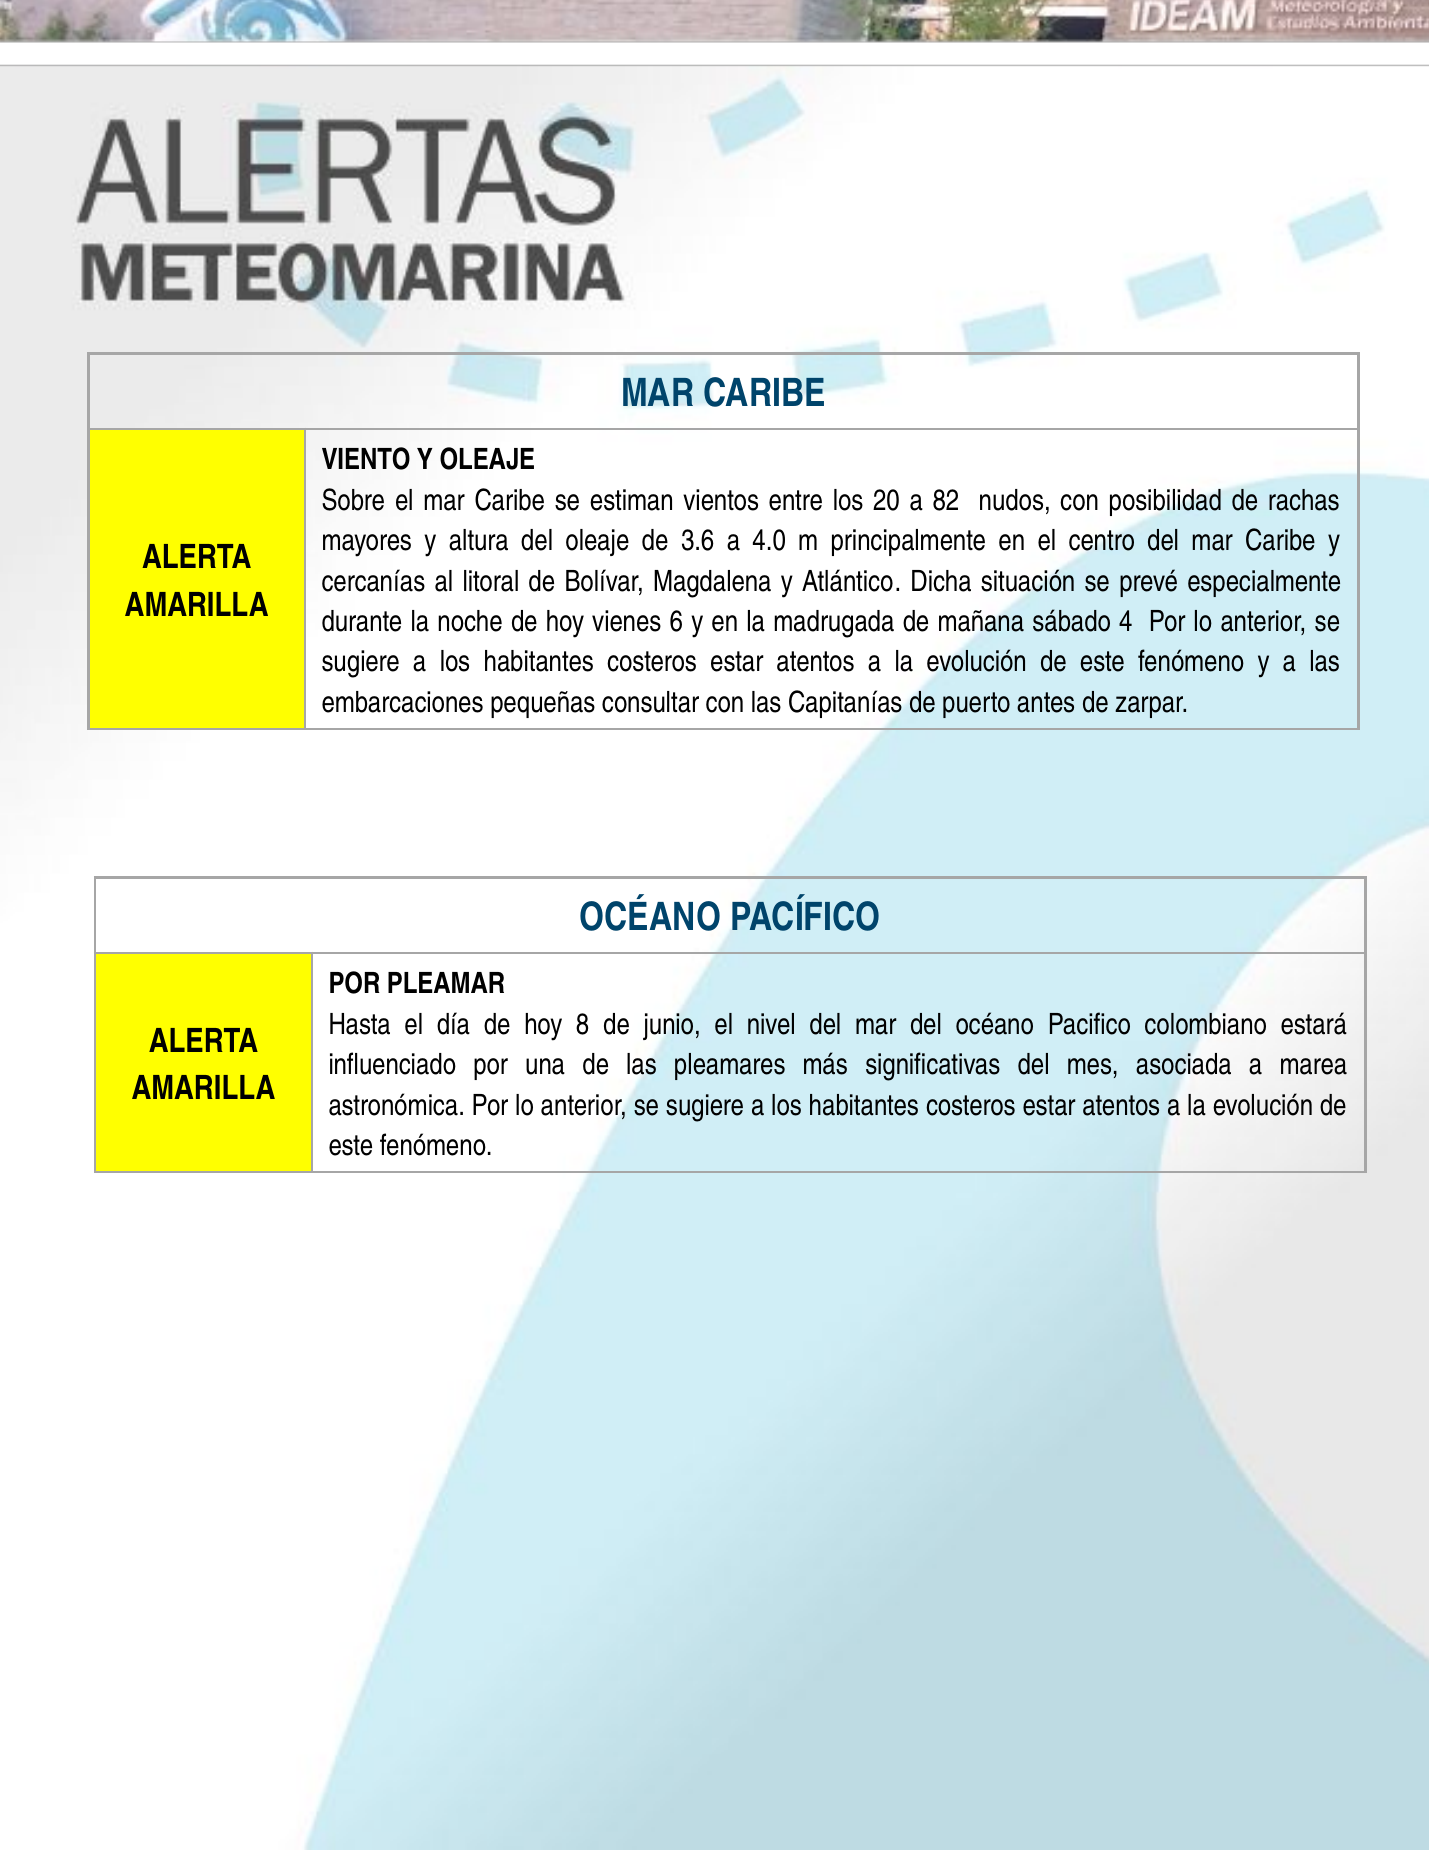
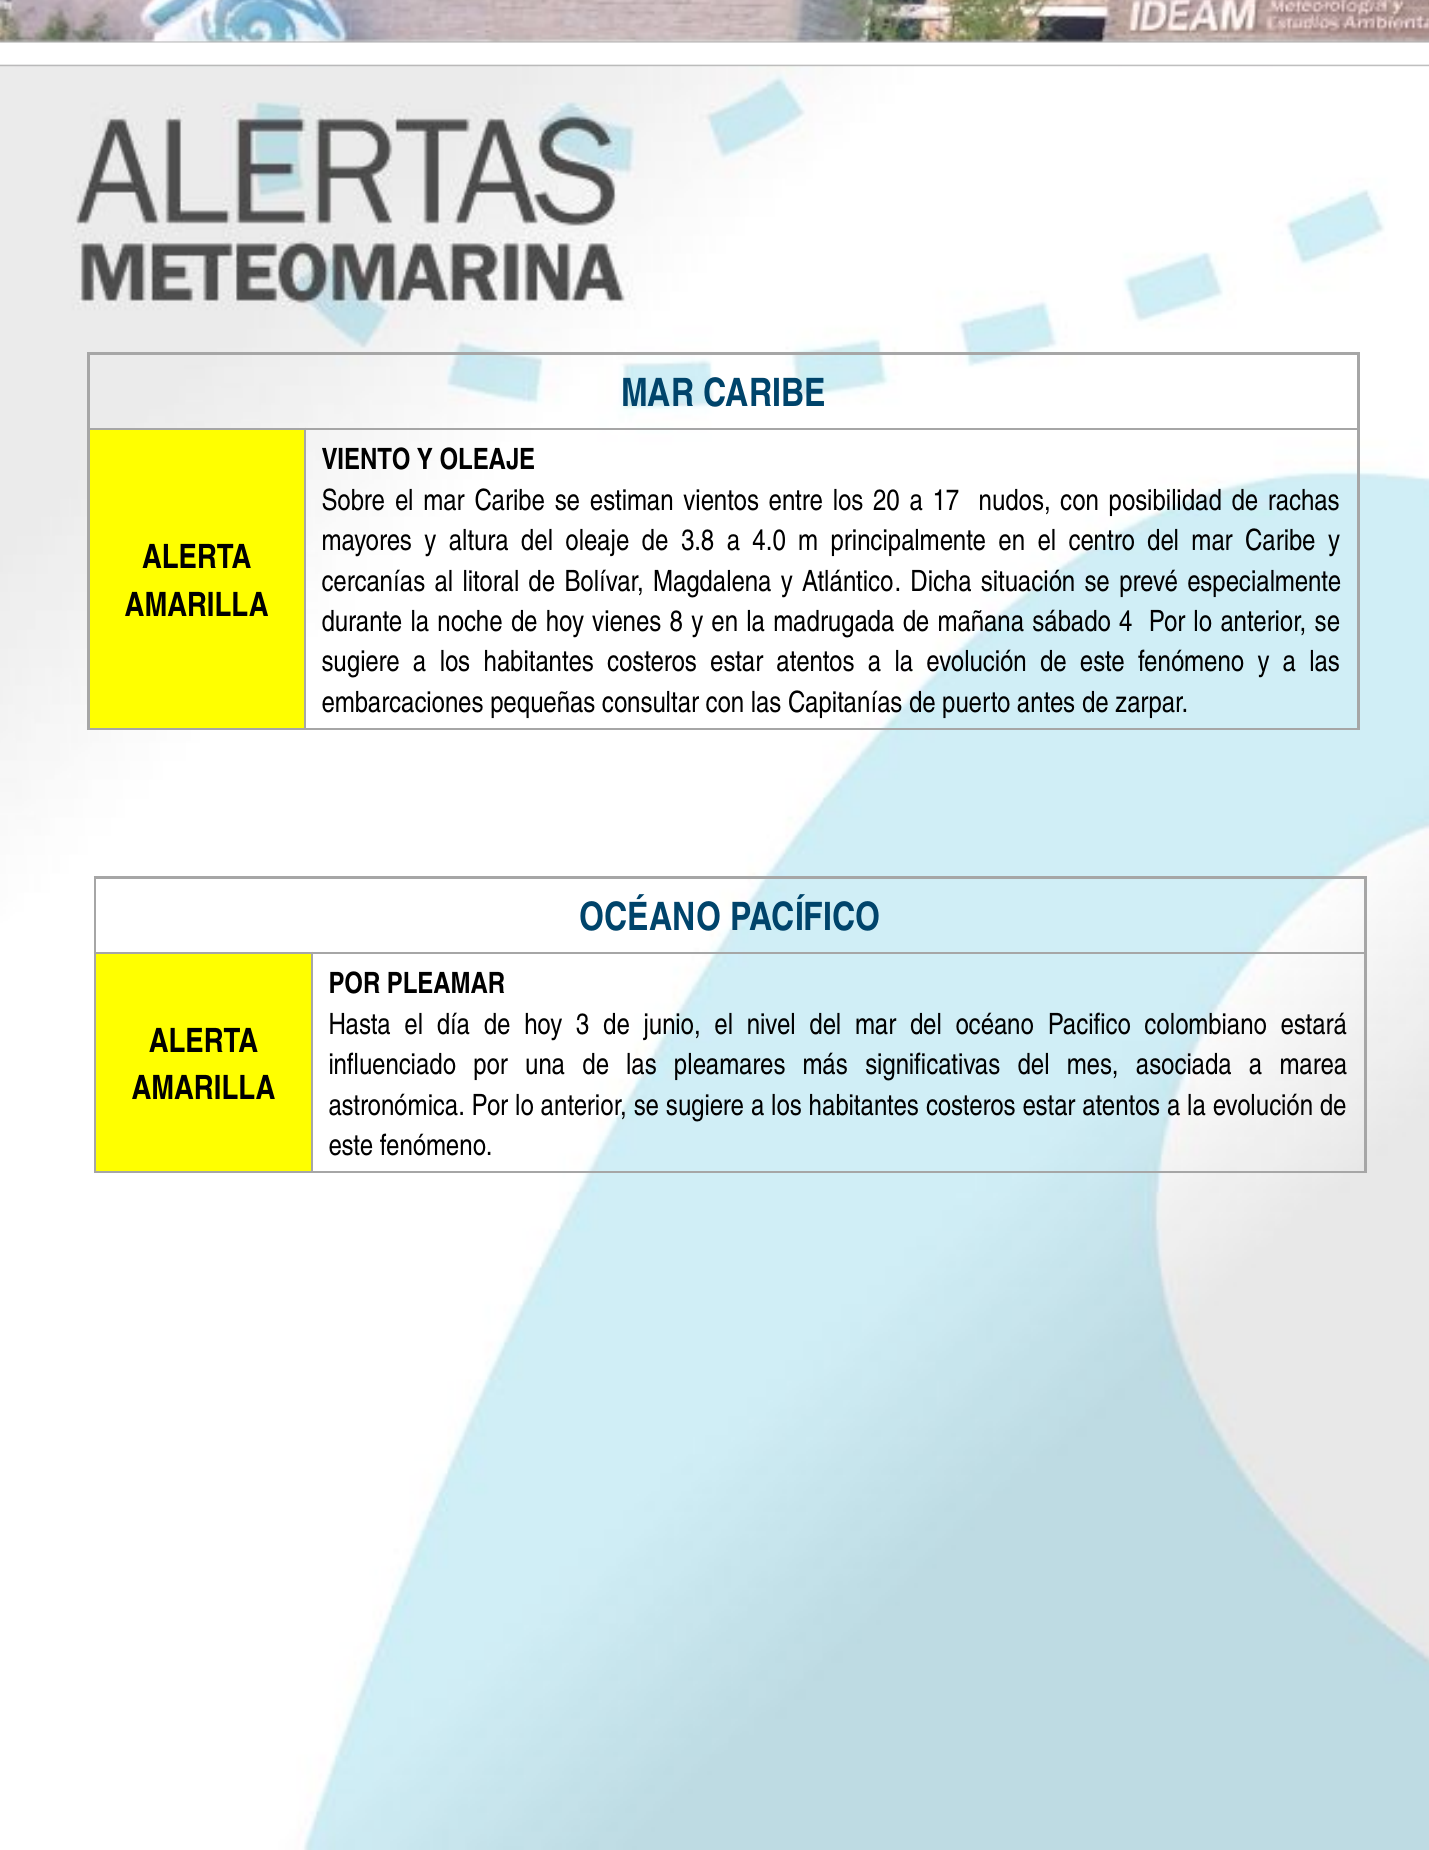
82: 82 -> 17
3.6: 3.6 -> 3.8
6: 6 -> 8
8: 8 -> 3
